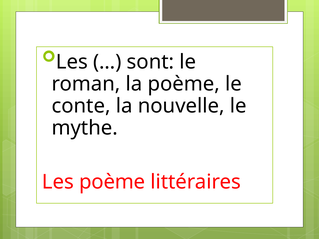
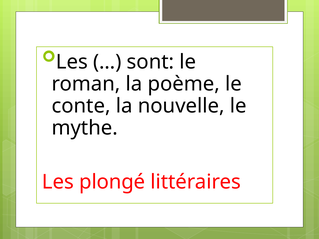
Les poème: poème -> plongé
